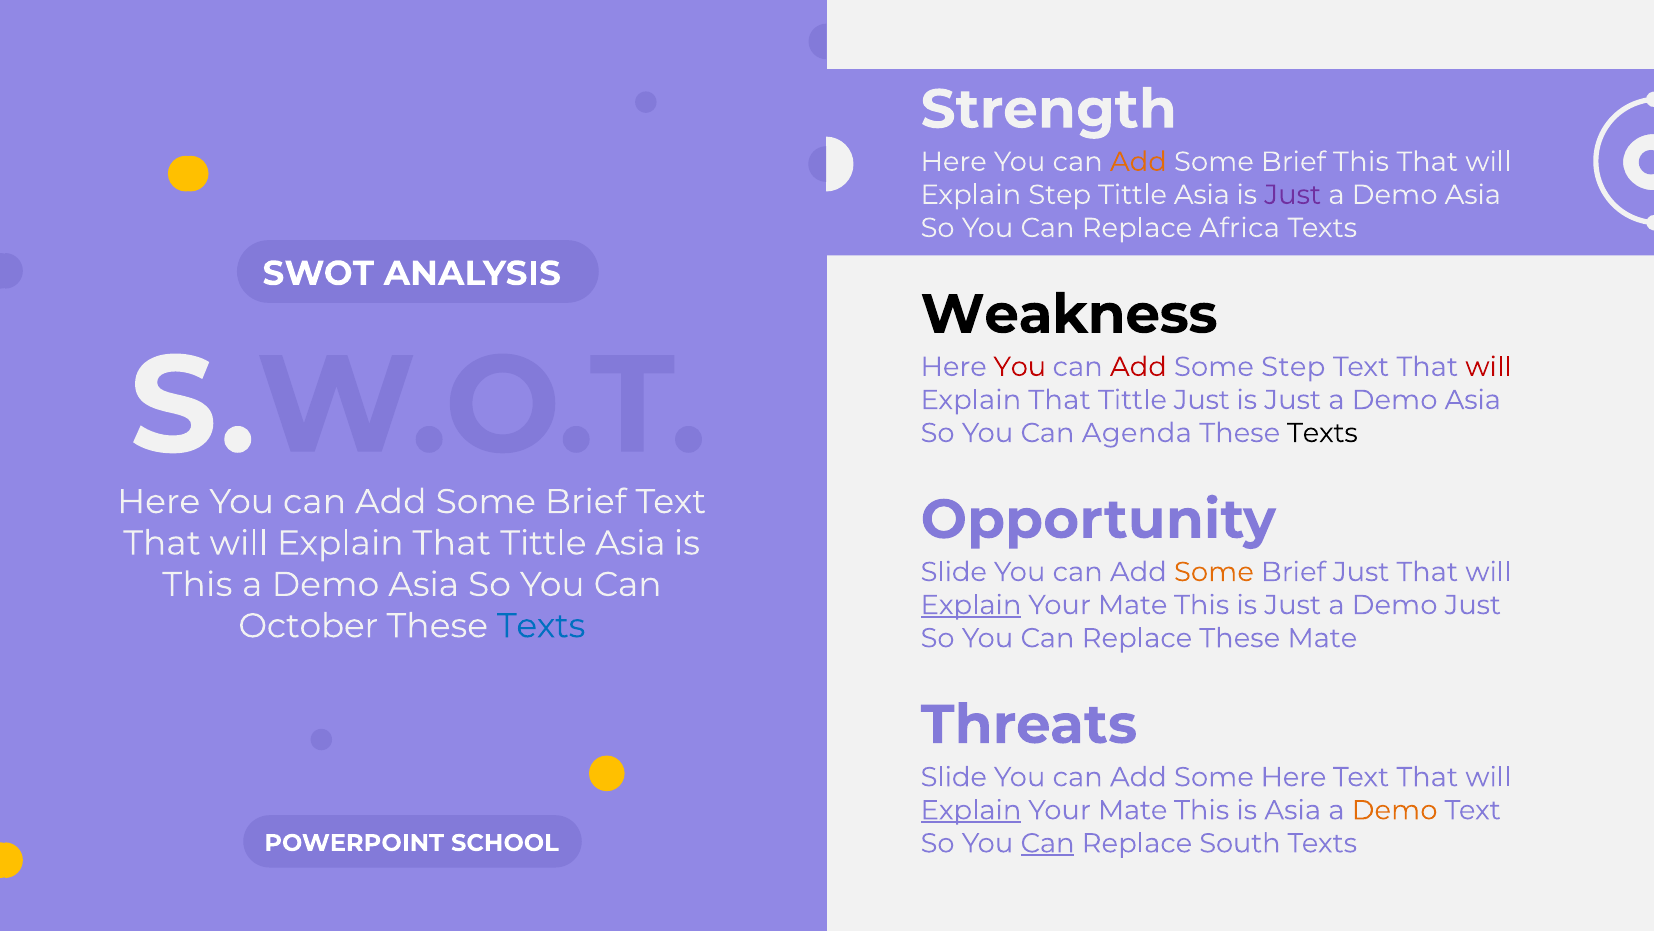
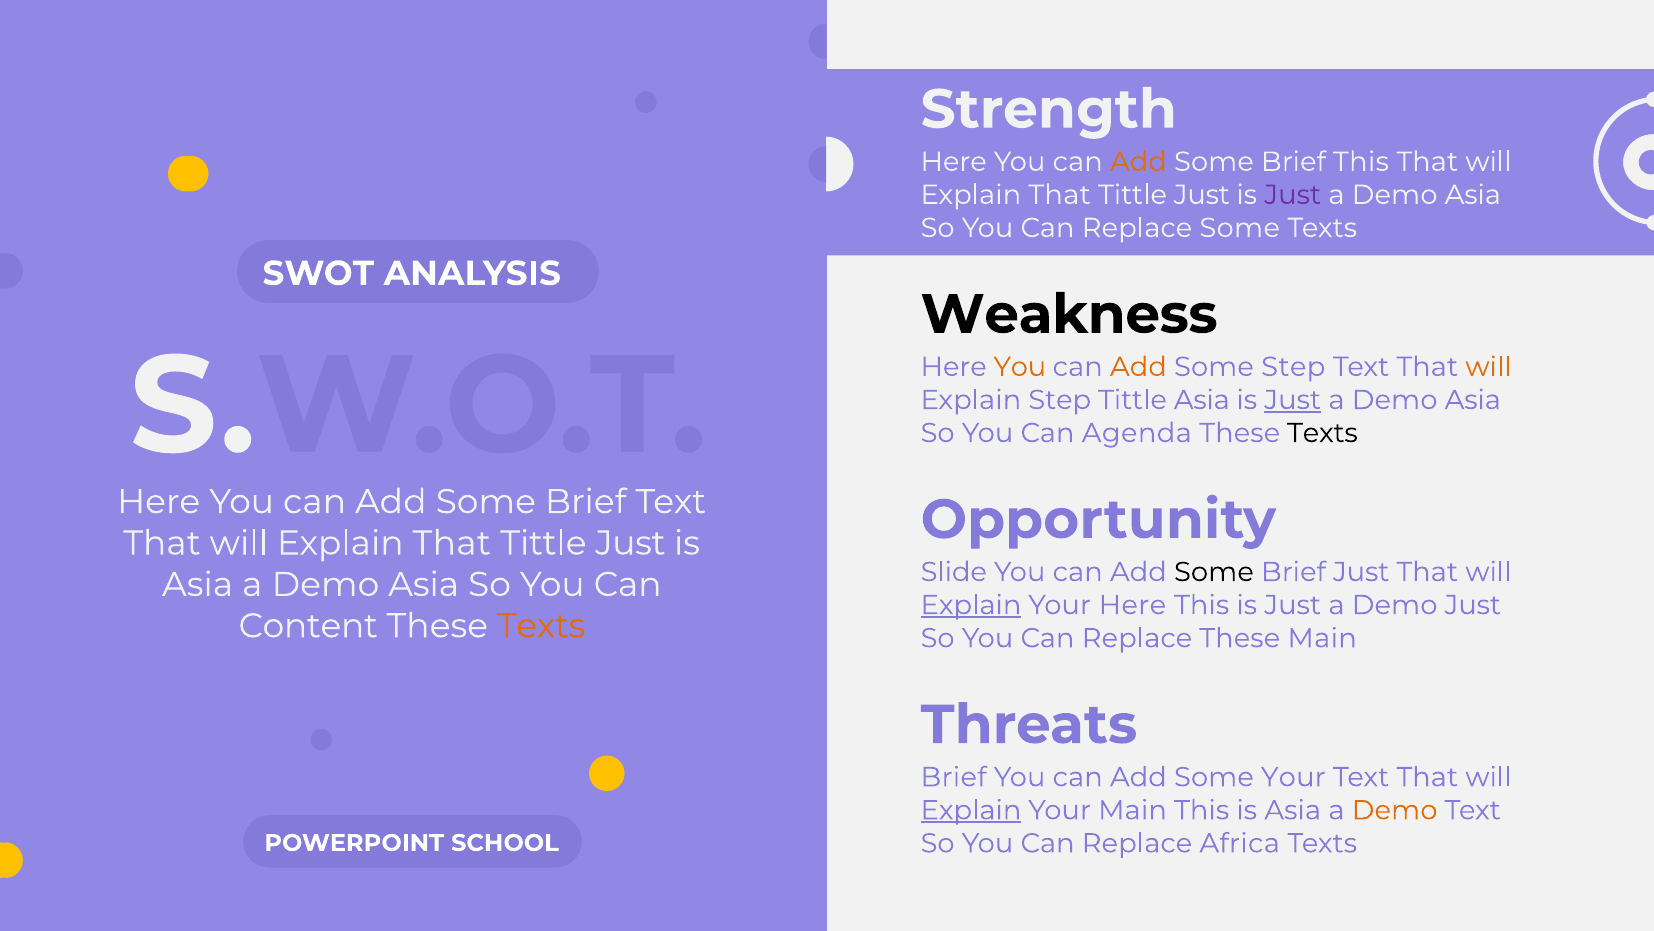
Step at (1060, 195): Step -> That
Asia at (1202, 195): Asia -> Just
Replace Africa: Africa -> Some
You at (1020, 367) colour: red -> orange
Add at (1138, 367) colour: red -> orange
will at (1488, 367) colour: red -> orange
That at (1060, 400): That -> Step
Tittle Just: Just -> Asia
Just at (1293, 400) underline: none -> present
Asia at (630, 543): Asia -> Just
Some at (1214, 572) colour: orange -> black
This at (197, 584): This -> Asia
Mate at (1133, 605): Mate -> Here
October: October -> Content
Texts at (541, 626) colour: blue -> orange
These Mate: Mate -> Main
Slide at (954, 777): Slide -> Brief
Some Here: Here -> Your
Mate at (1133, 810): Mate -> Main
Can at (1048, 843) underline: present -> none
South: South -> Africa
